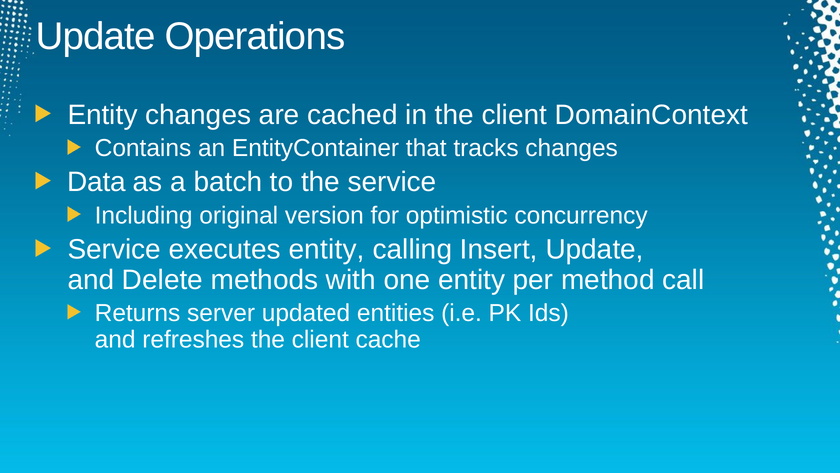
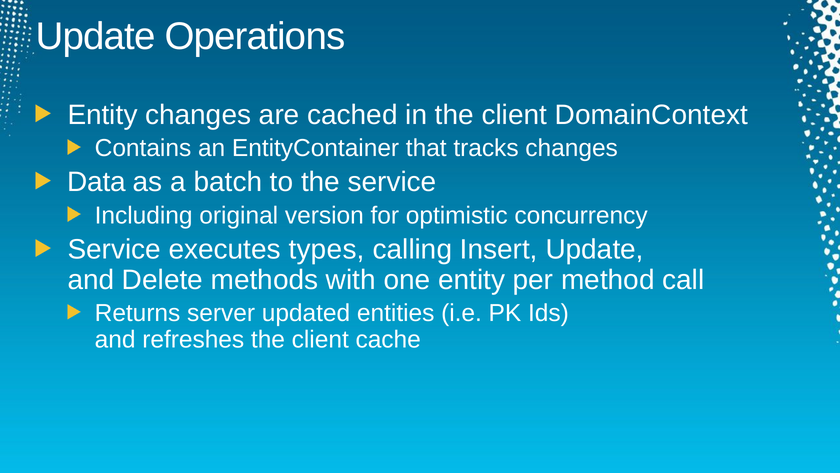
executes entity: entity -> types
